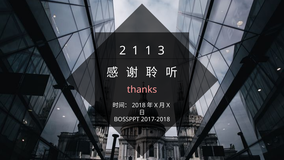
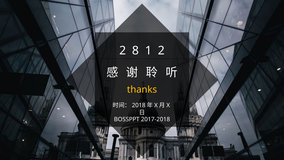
2 1: 1 -> 8
1 3: 3 -> 2
thanks colour: pink -> yellow
